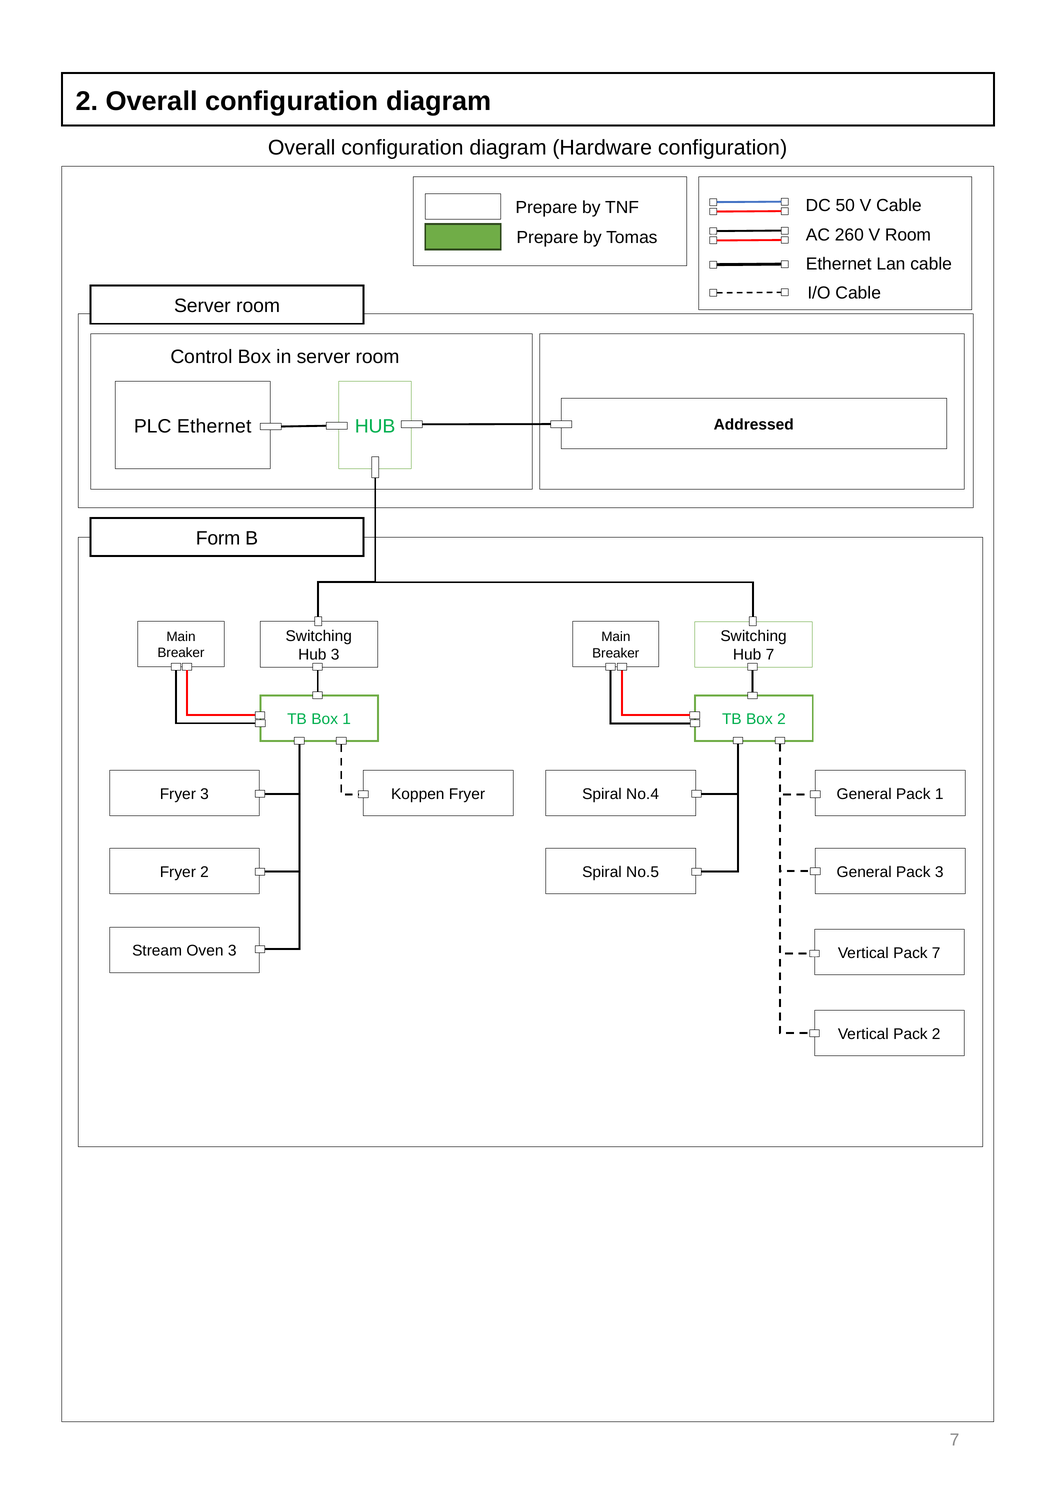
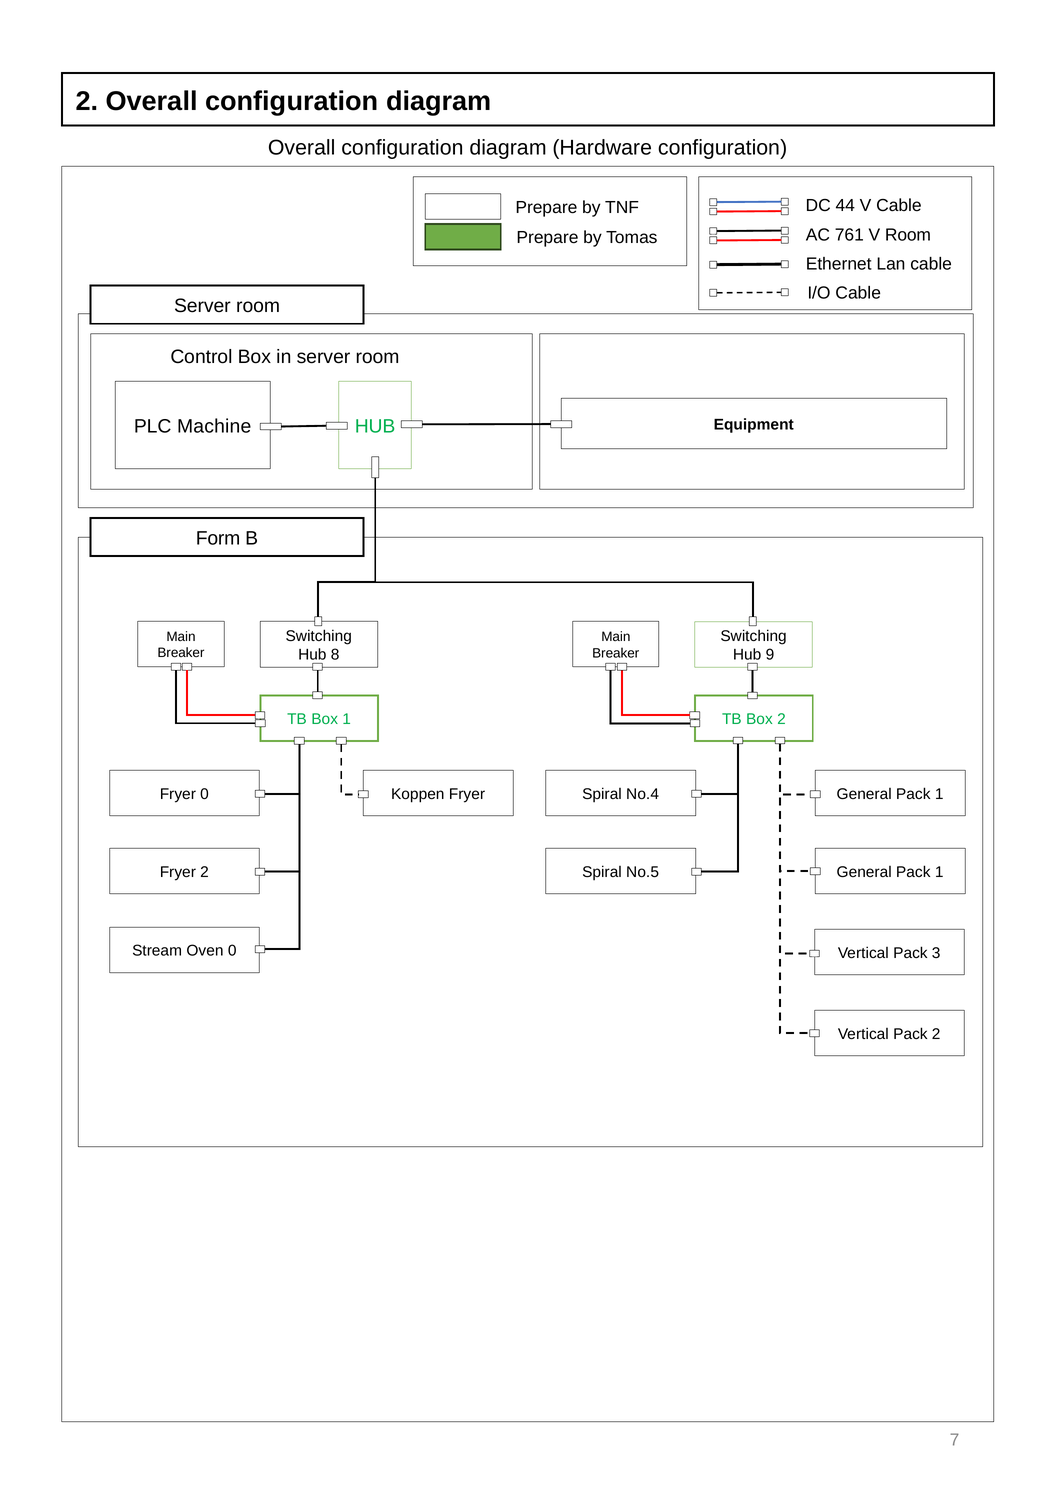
50: 50 -> 44
260: 260 -> 761
PLC Ethernet: Ethernet -> Machine
Addressed: Addressed -> Equipment
Hub 3: 3 -> 8
Hub 7: 7 -> 9
Fryer 3: 3 -> 0
3 at (939, 872): 3 -> 1
Oven 3: 3 -> 0
Pack 7: 7 -> 3
